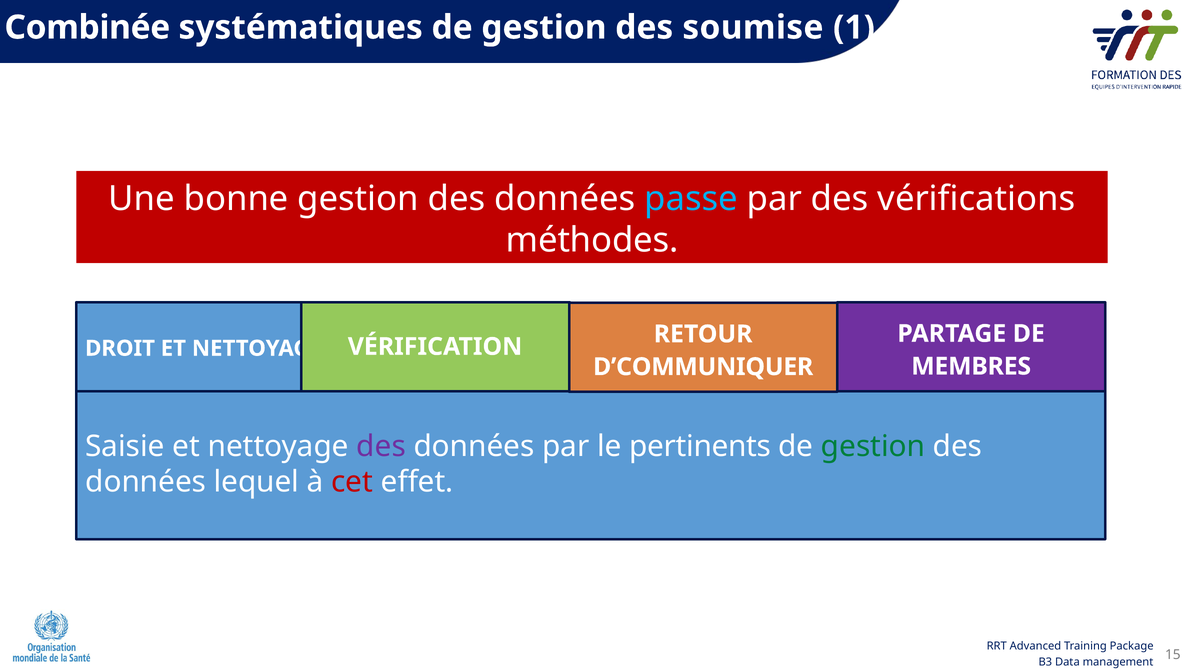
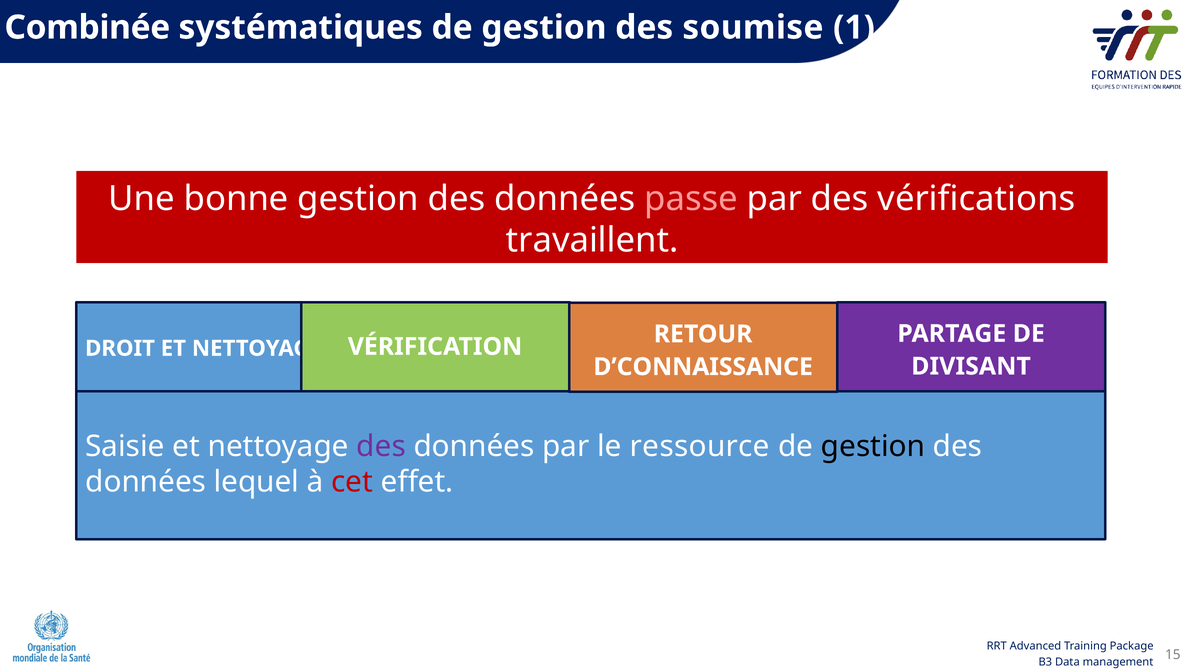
passe colour: light blue -> pink
méthodes: méthodes -> travaillent
MEMBRES: MEMBRES -> DIVISANT
D’COMMUNIQUER: D’COMMUNIQUER -> D’CONNAISSANCE
pertinents: pertinents -> ressource
gestion at (873, 446) colour: green -> black
